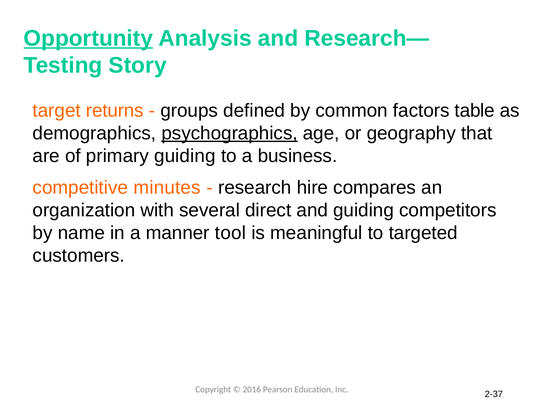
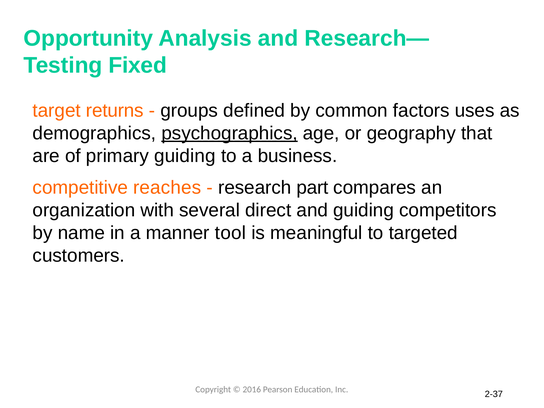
Opportunity underline: present -> none
Story: Story -> Fixed
table: table -> uses
minutes: minutes -> reaches
hire: hire -> part
